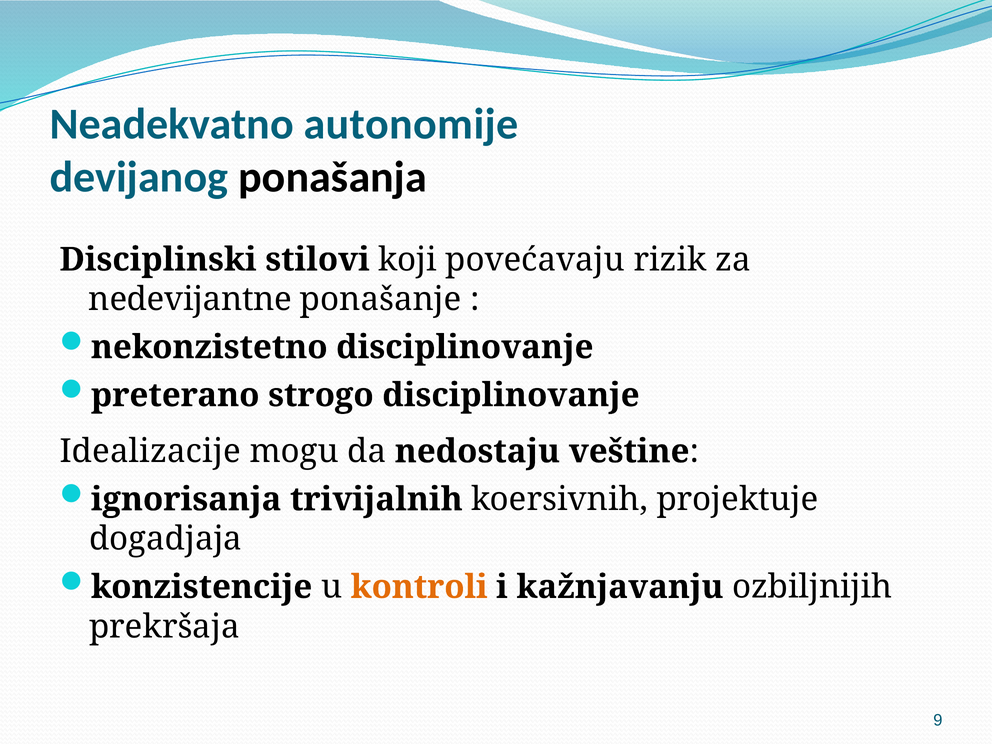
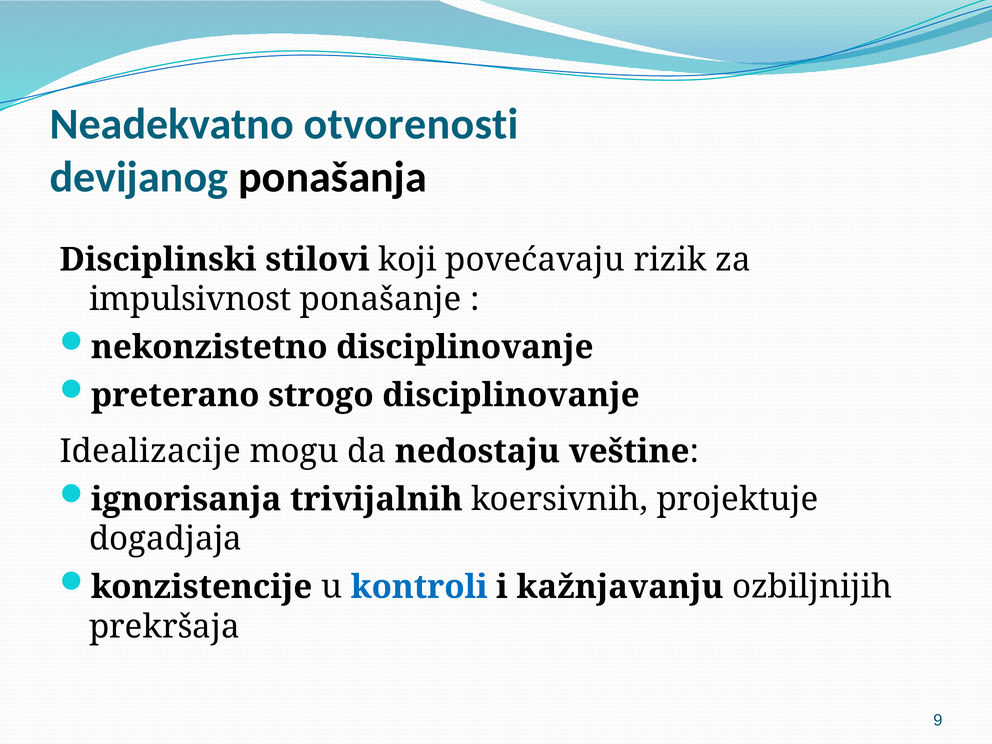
autonomije: autonomije -> otvorenosti
nedevijantne: nedevijantne -> impulsivnost
kontroli colour: orange -> blue
